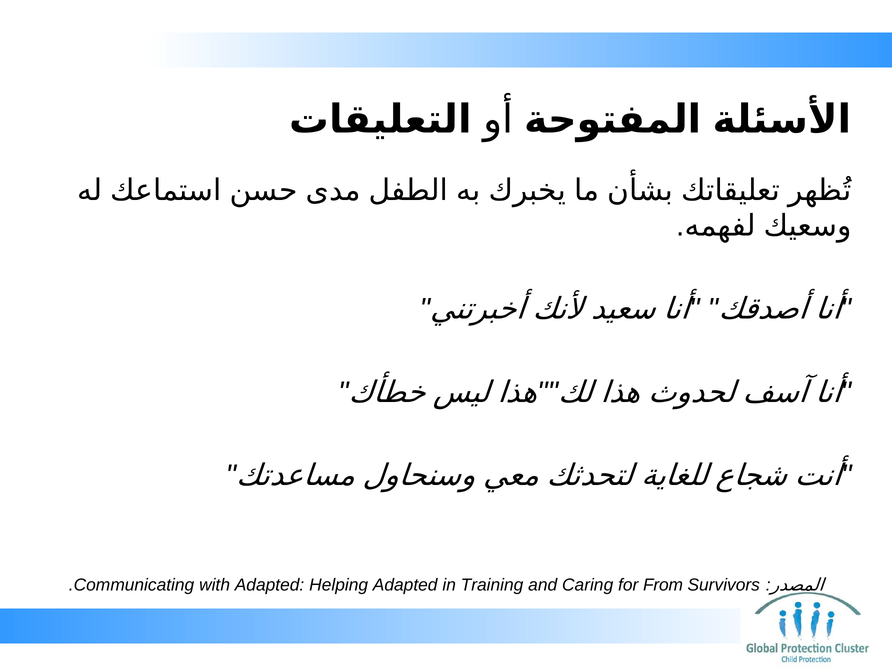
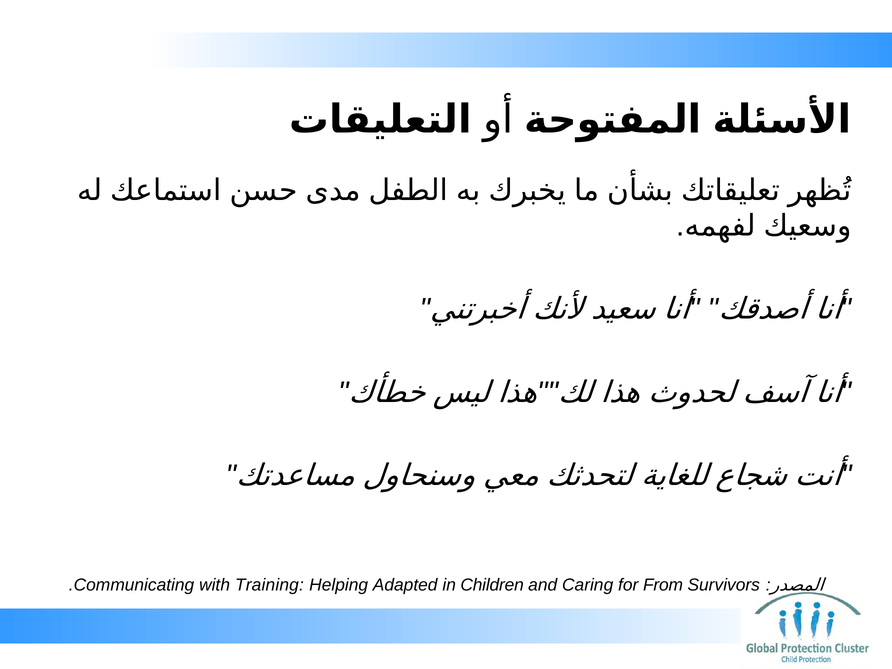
with Adapted: Adapted -> Training
Training: Training -> Children
